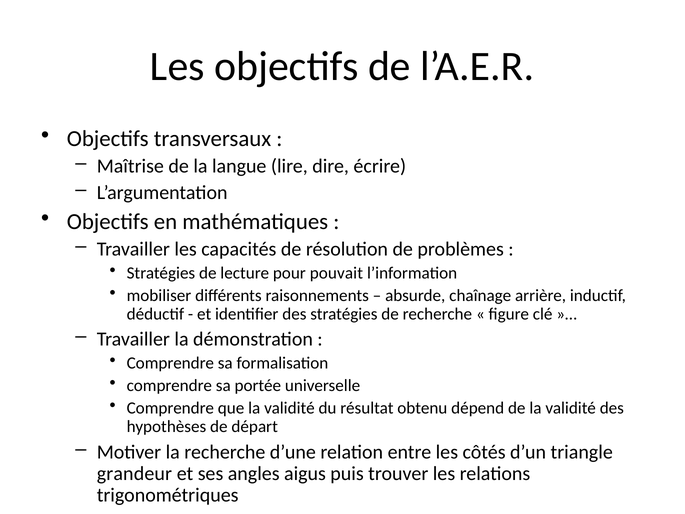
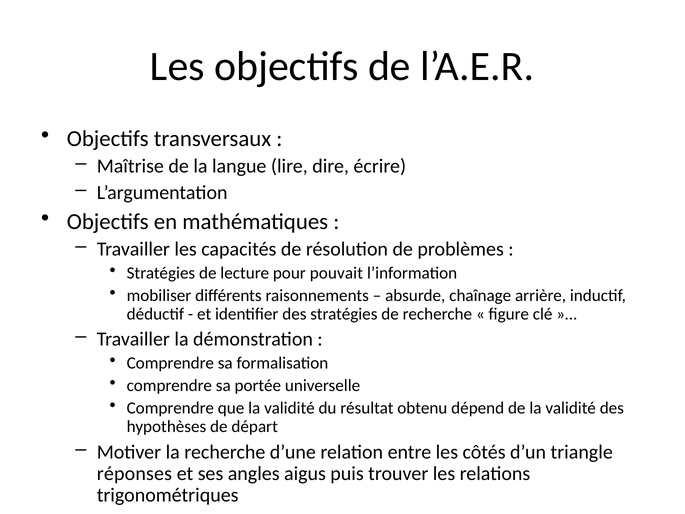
grandeur: grandeur -> réponses
